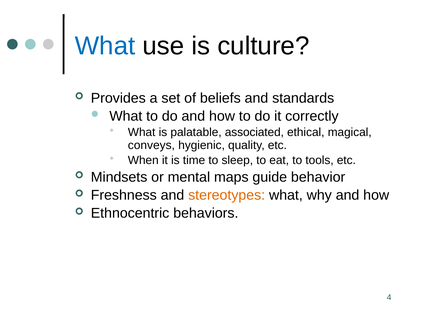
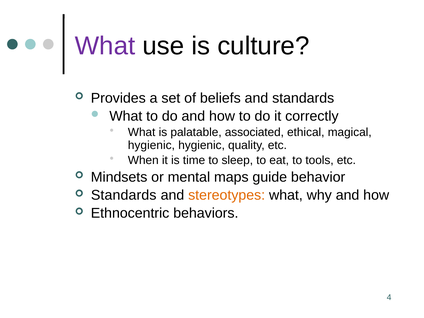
What at (105, 46) colour: blue -> purple
conveys at (151, 145): conveys -> hygienic
Freshness at (124, 195): Freshness -> Standards
